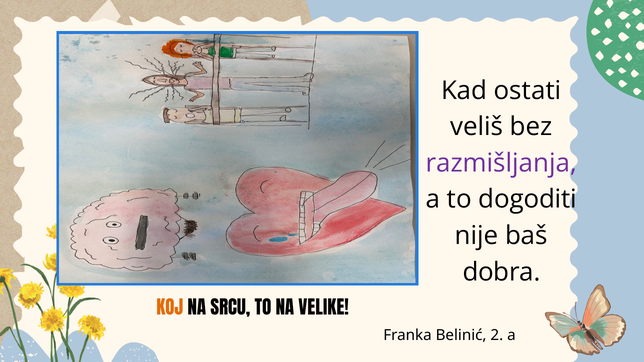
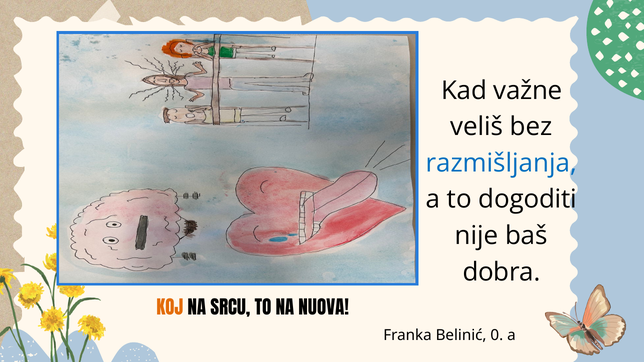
ostati: ostati -> važne
razmišljanja colour: purple -> blue
VELIKE: VELIKE -> NUOVA
2: 2 -> 0
